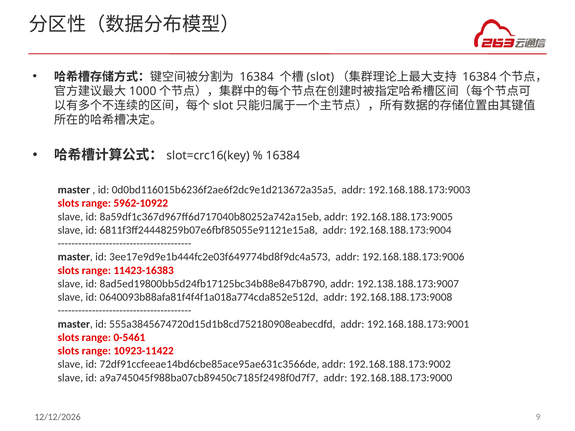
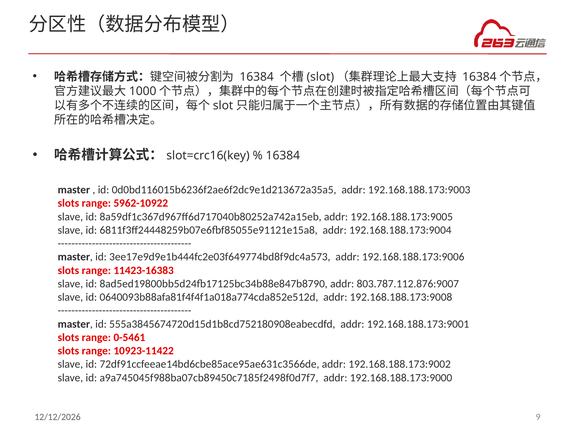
192.138.188.173:9007: 192.138.188.173:9007 -> 803.787.112.876:9007
